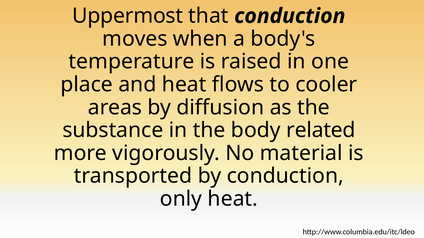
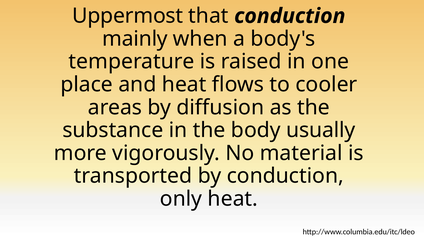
moves: moves -> mainly
related: related -> usually
